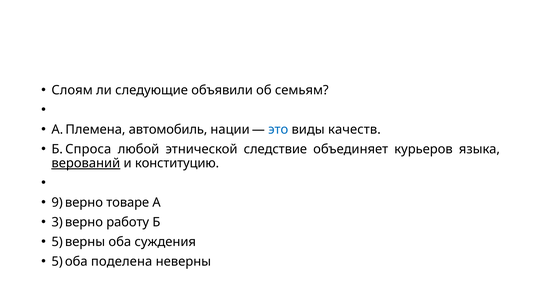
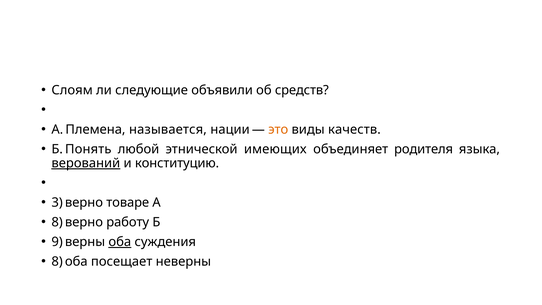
семьям: семьям -> средств
автомобиль: автомобиль -> называется
это colour: blue -> orange
Спроса: Спроса -> Понять
следствие: следствие -> имеющих
курьеров: курьеров -> родителя
9: 9 -> 3
3 at (57, 222): 3 -> 8
5 at (57, 242): 5 -> 9
оба at (120, 242) underline: none -> present
5 at (57, 261): 5 -> 8
поделена: поделена -> посещает
